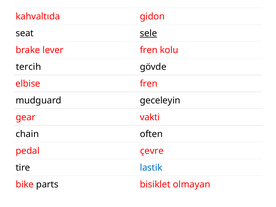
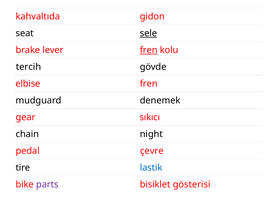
fren at (149, 50) underline: none -> present
geceleyin: geceleyin -> denemek
vakti: vakti -> sıkıcı
often: often -> night
parts colour: black -> purple
olmayan: olmayan -> gösterisi
